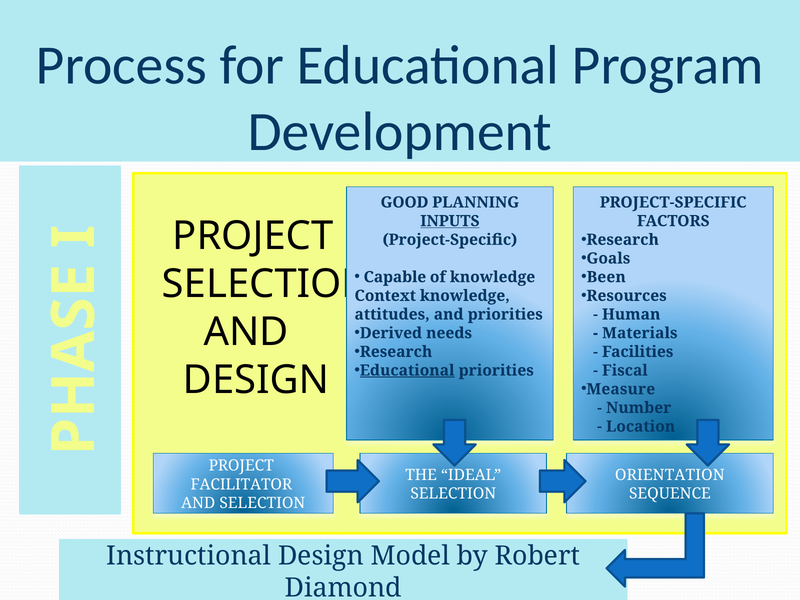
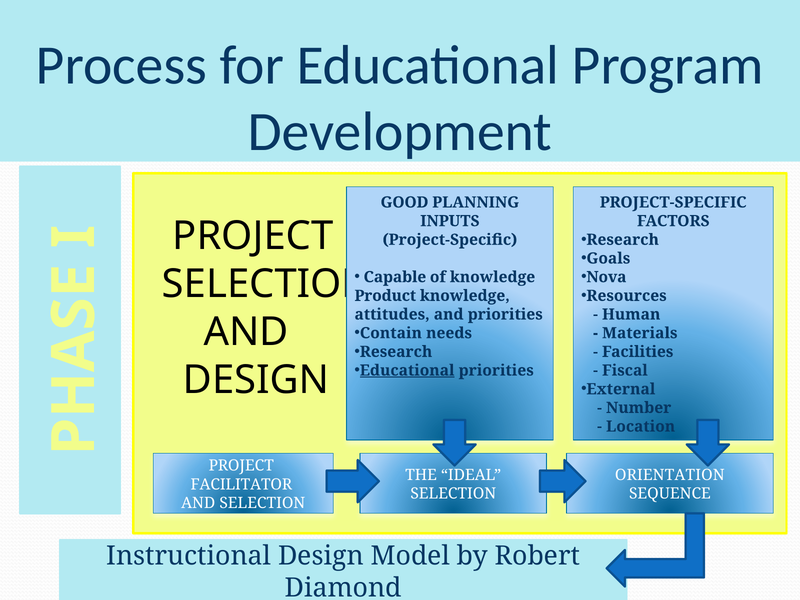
INPUTS underline: present -> none
Been: Been -> Nova
Context: Context -> Product
Derived: Derived -> Contain
Measure: Measure -> External
